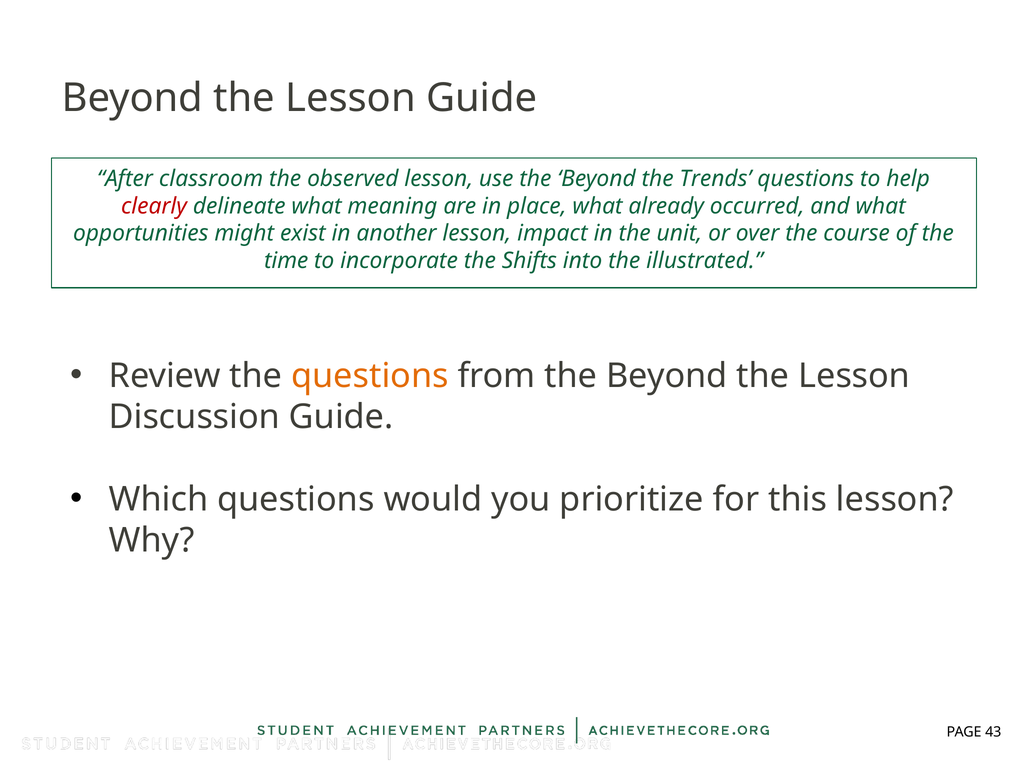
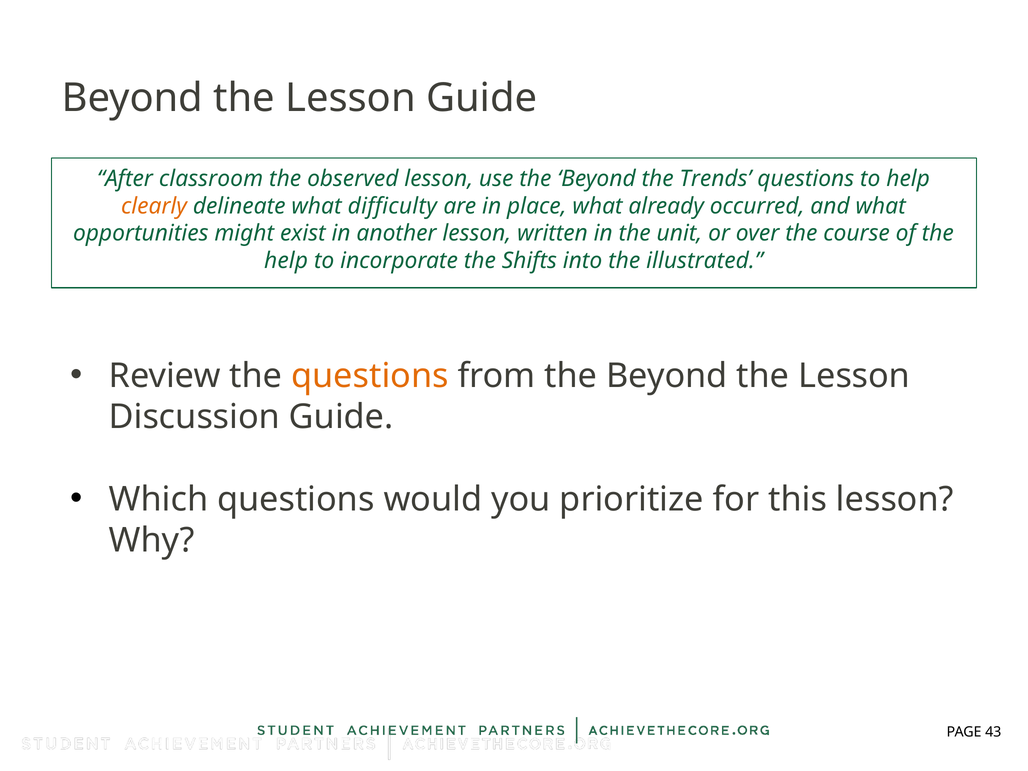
clearly colour: red -> orange
meaning: meaning -> difficulty
impact: impact -> written
time at (286, 261): time -> help
